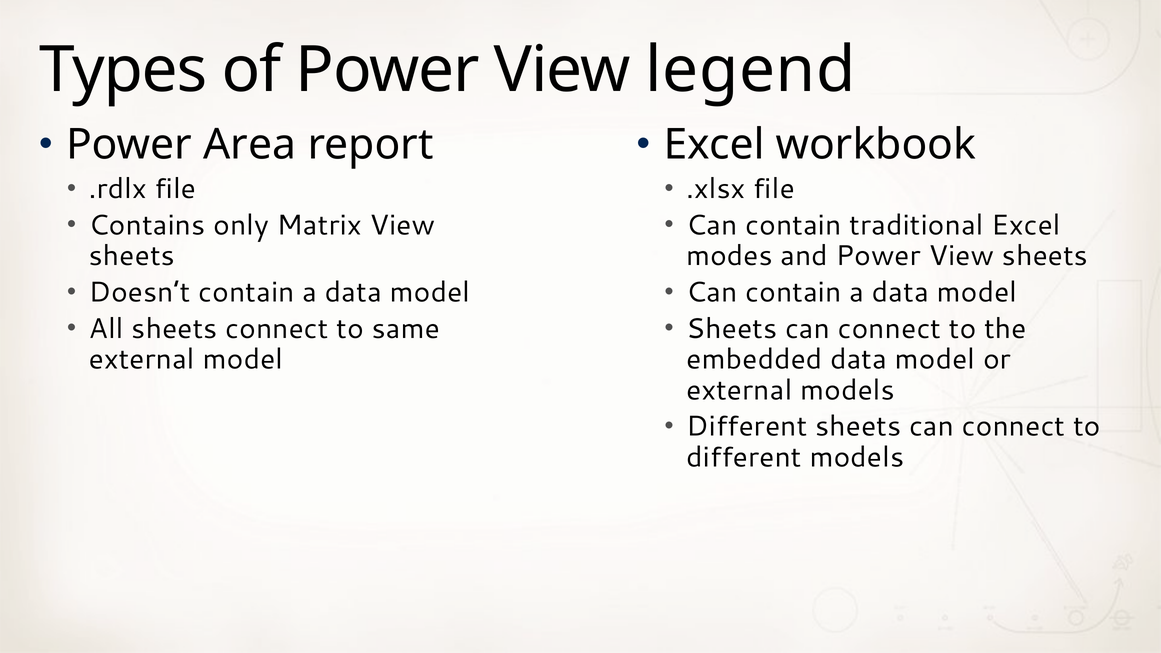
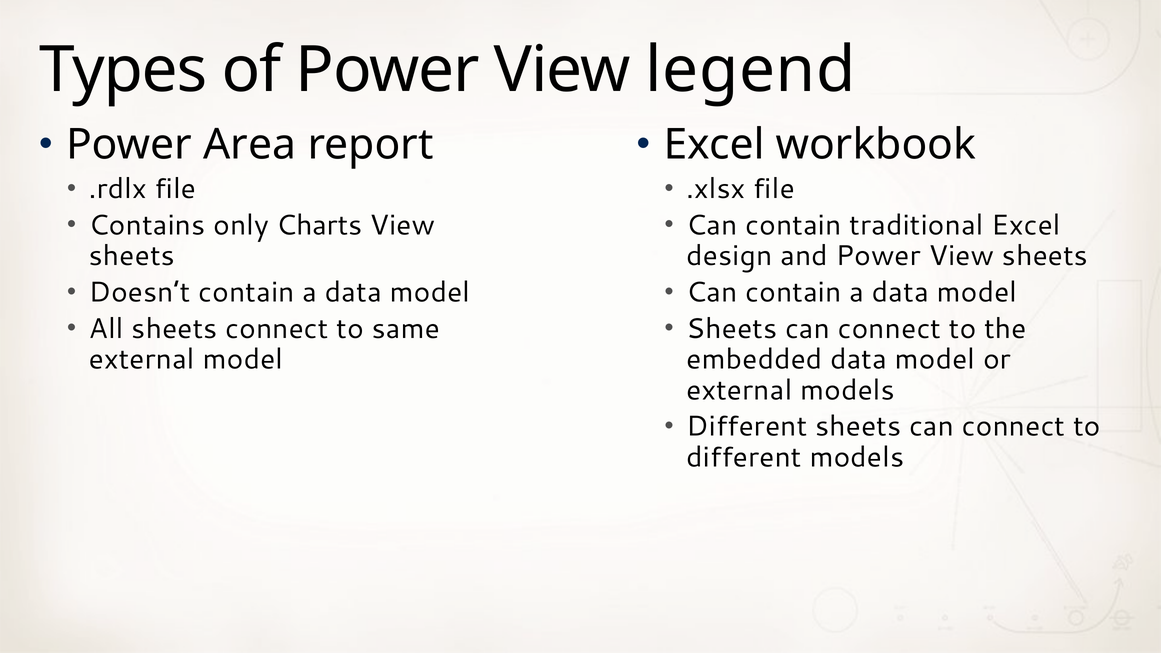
Matrix: Matrix -> Charts
modes: modes -> design
